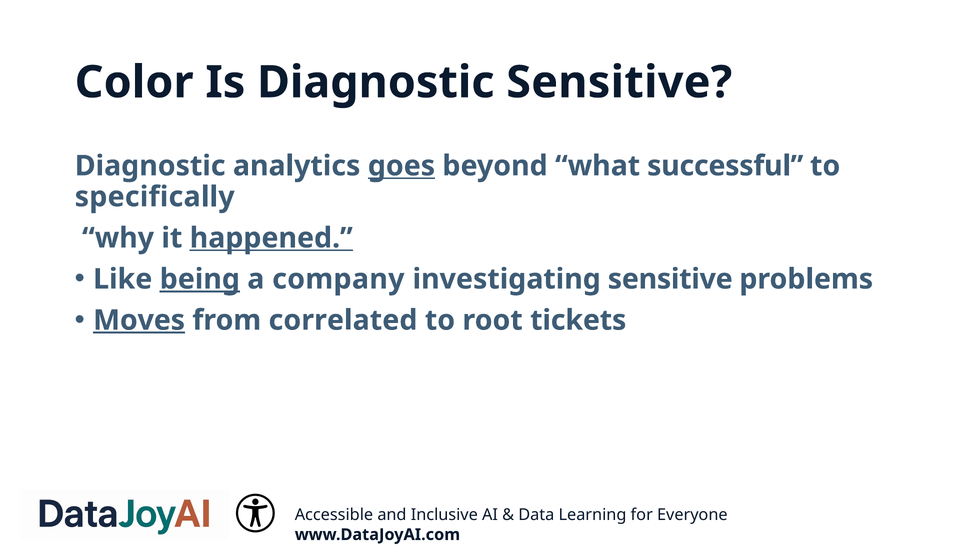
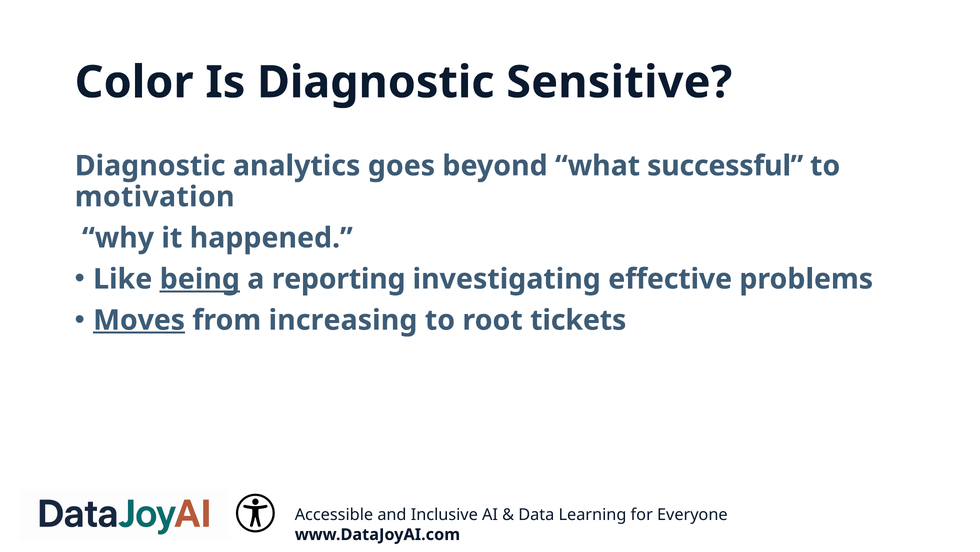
goes underline: present -> none
specifically: specifically -> motivation
happened underline: present -> none
company: company -> reporting
investigating sensitive: sensitive -> effective
correlated: correlated -> increasing
